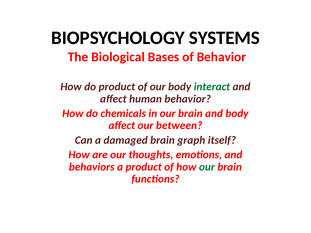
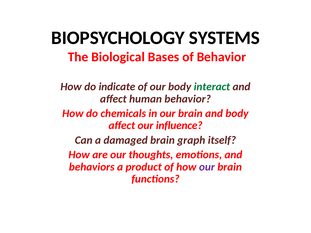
do product: product -> indicate
between: between -> influence
our at (207, 167) colour: green -> purple
